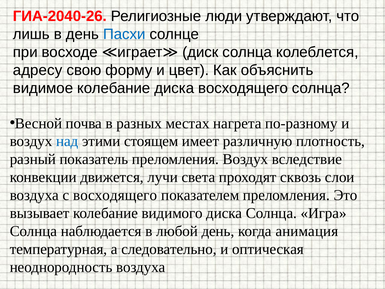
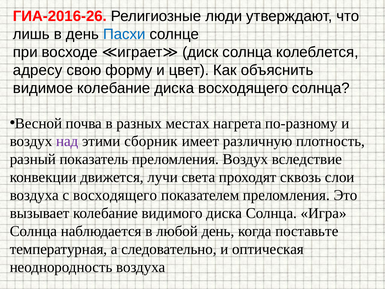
ГИА-2040-26: ГИА-2040-26 -> ГИА-2016-26
над colour: blue -> purple
стоящем: стоящем -> сборник
анимация: анимация -> поставьте
